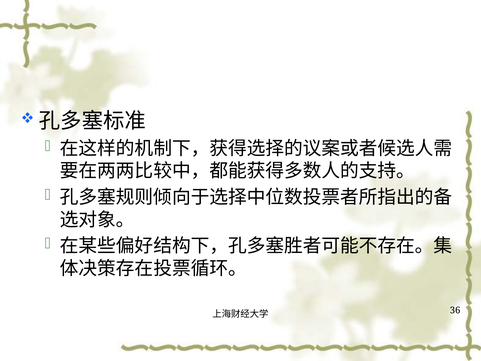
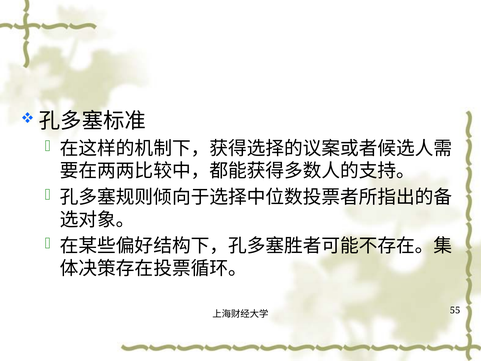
36: 36 -> 55
